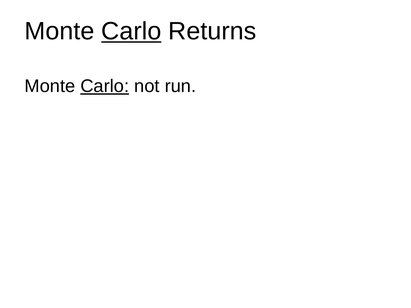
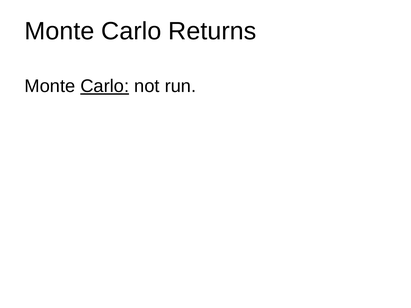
Carlo at (131, 31) underline: present -> none
